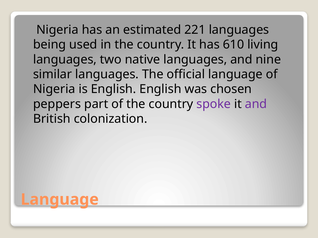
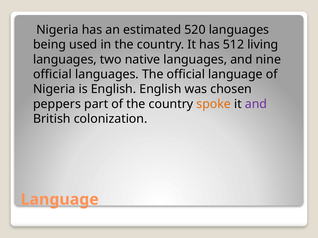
221: 221 -> 520
610: 610 -> 512
similar at (53, 74): similar -> official
spoke colour: purple -> orange
